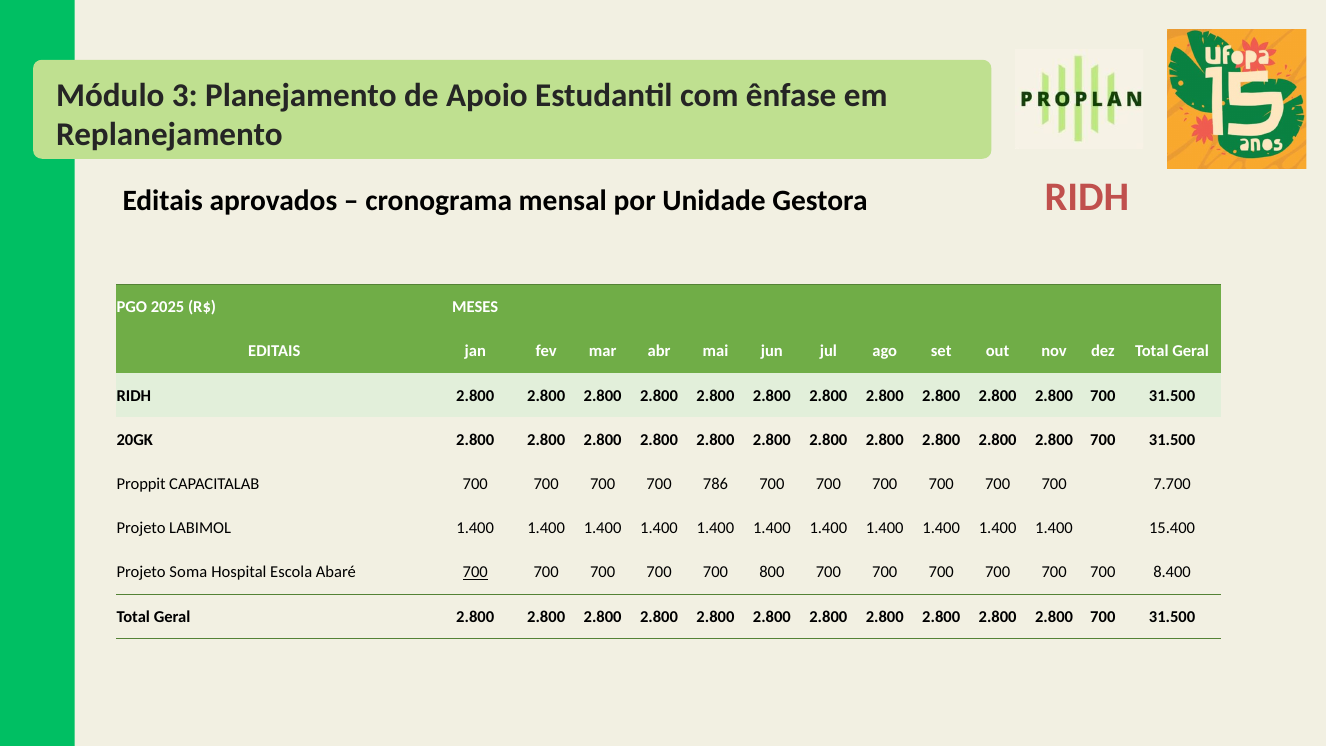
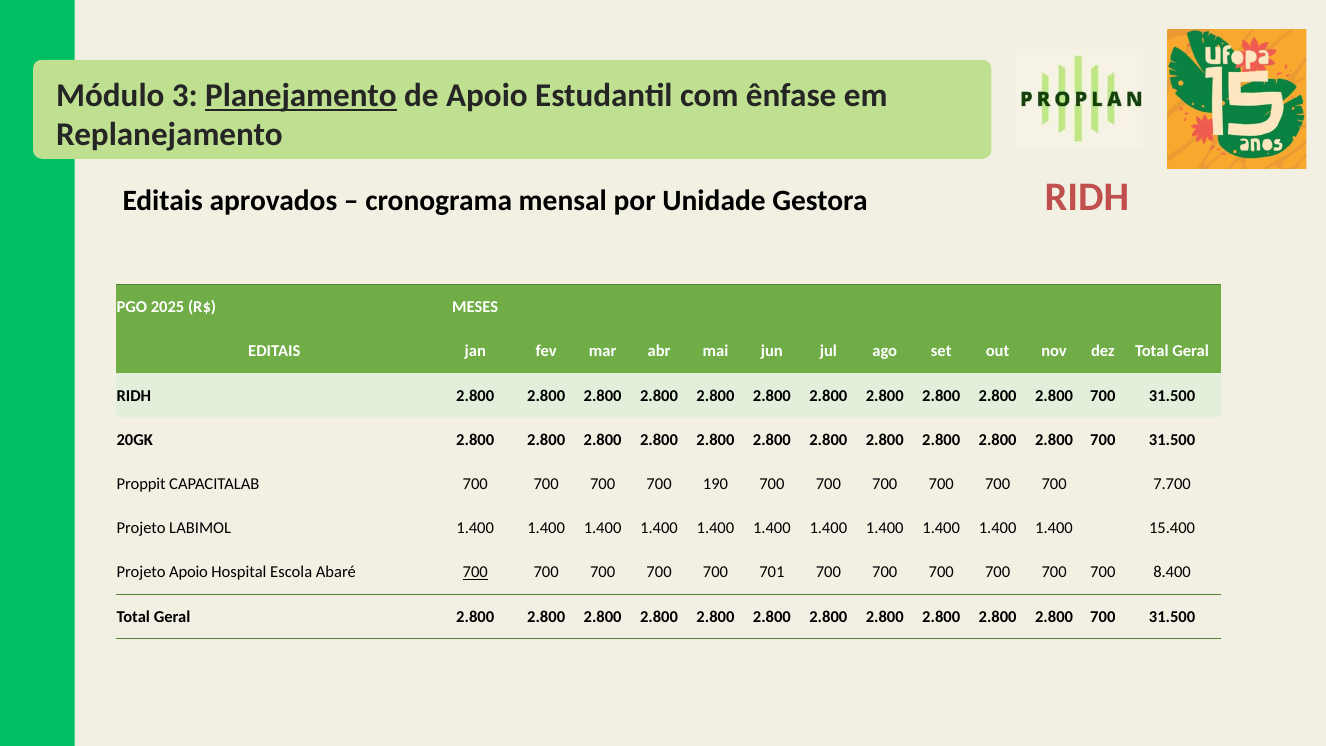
Planejamento underline: none -> present
786: 786 -> 190
Projeto Soma: Soma -> Apoio
800: 800 -> 701
